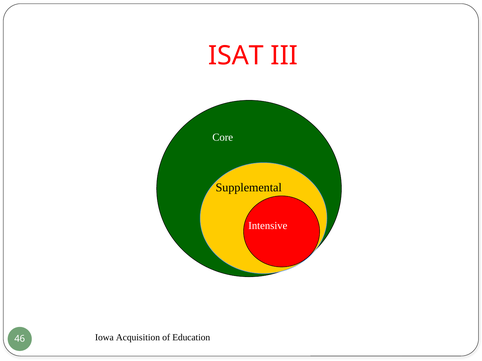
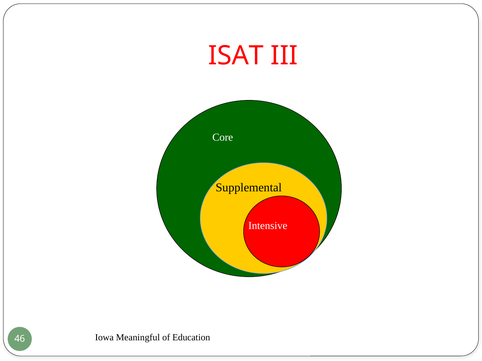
Acquisition: Acquisition -> Meaningful
